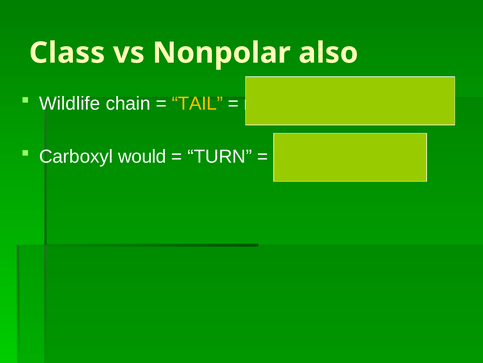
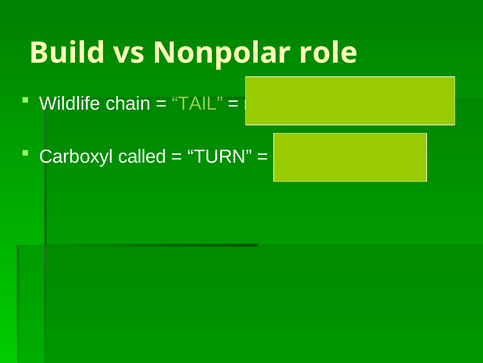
Class: Class -> Build
also: also -> role
TAIL colour: yellow -> light green
would: would -> called
